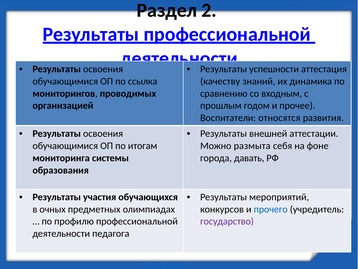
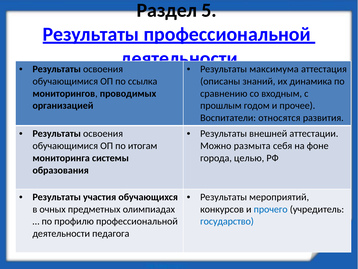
2: 2 -> 5
успешности: успешности -> максимума
качеству: качеству -> описаны
давать: давать -> целью
государство colour: purple -> blue
